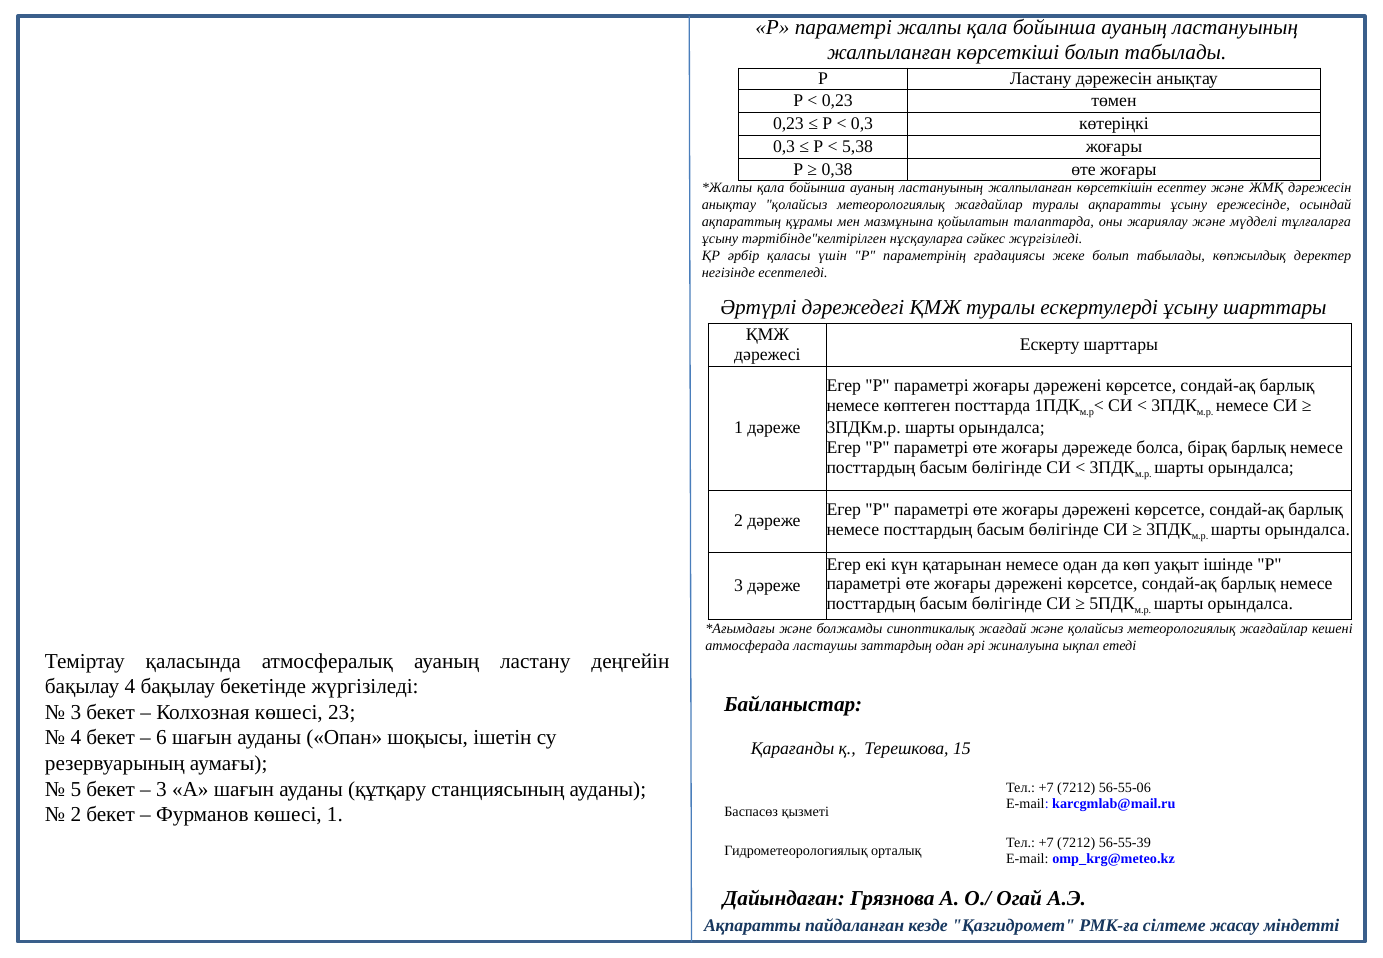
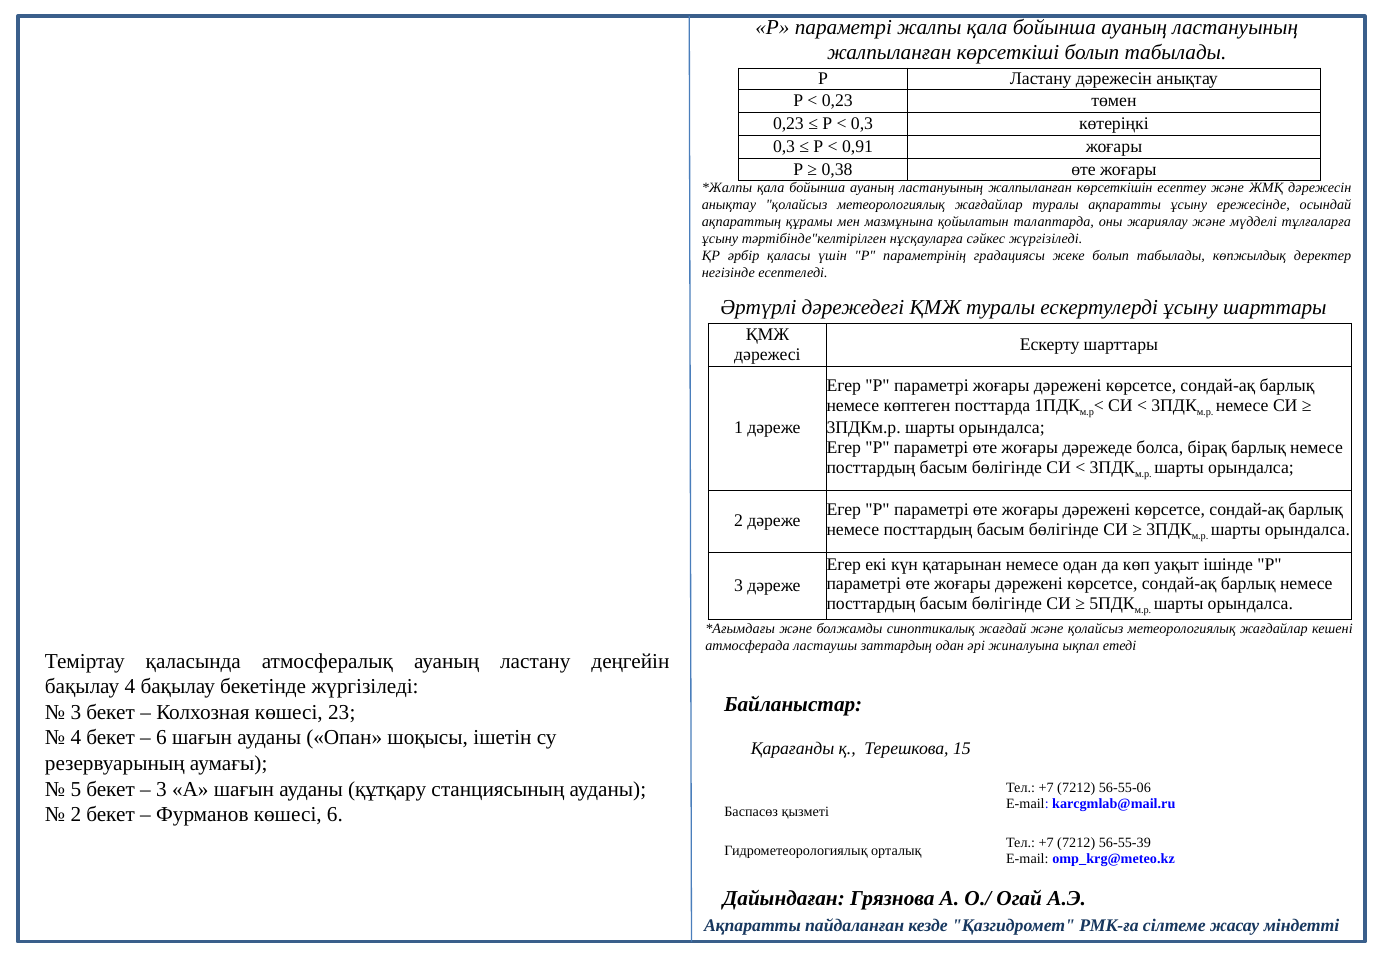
5,38: 5,38 -> 0,91
көшесі 1: 1 -> 6
